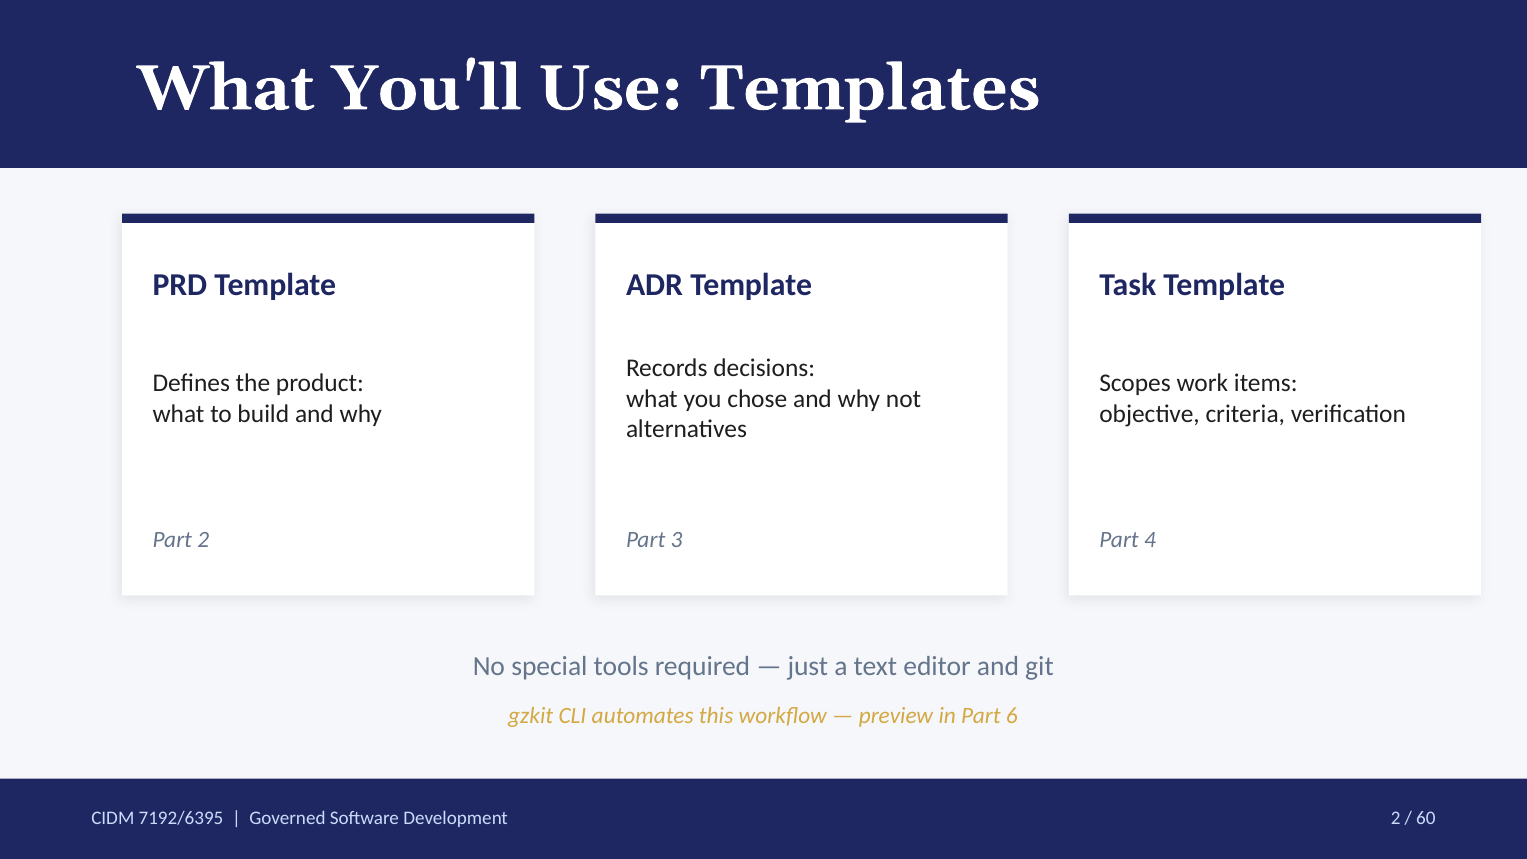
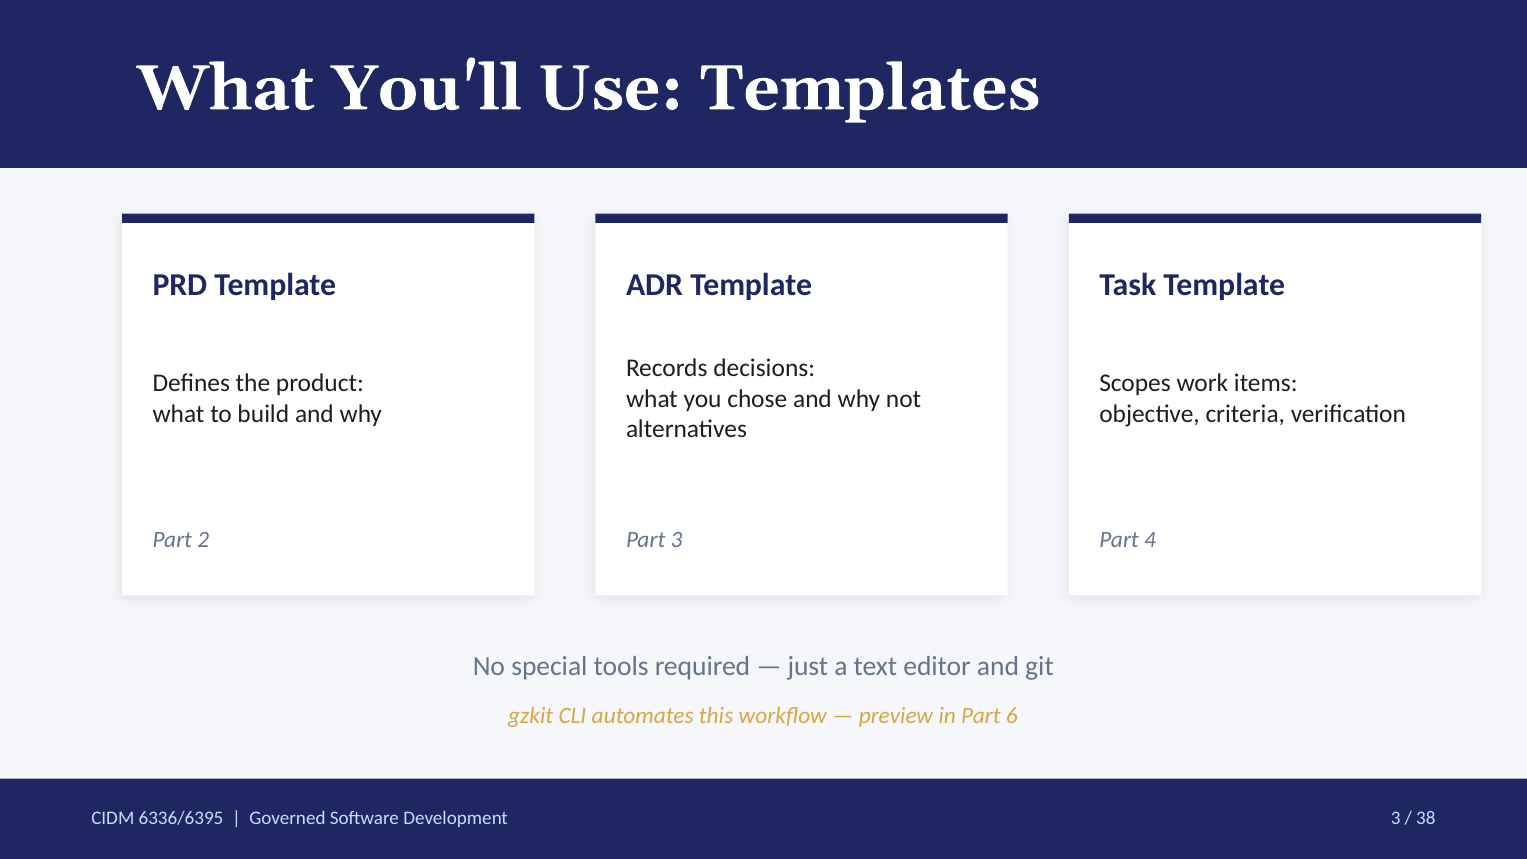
7192/6395: 7192/6395 -> 6336/6395
Development 2: 2 -> 3
60: 60 -> 38
